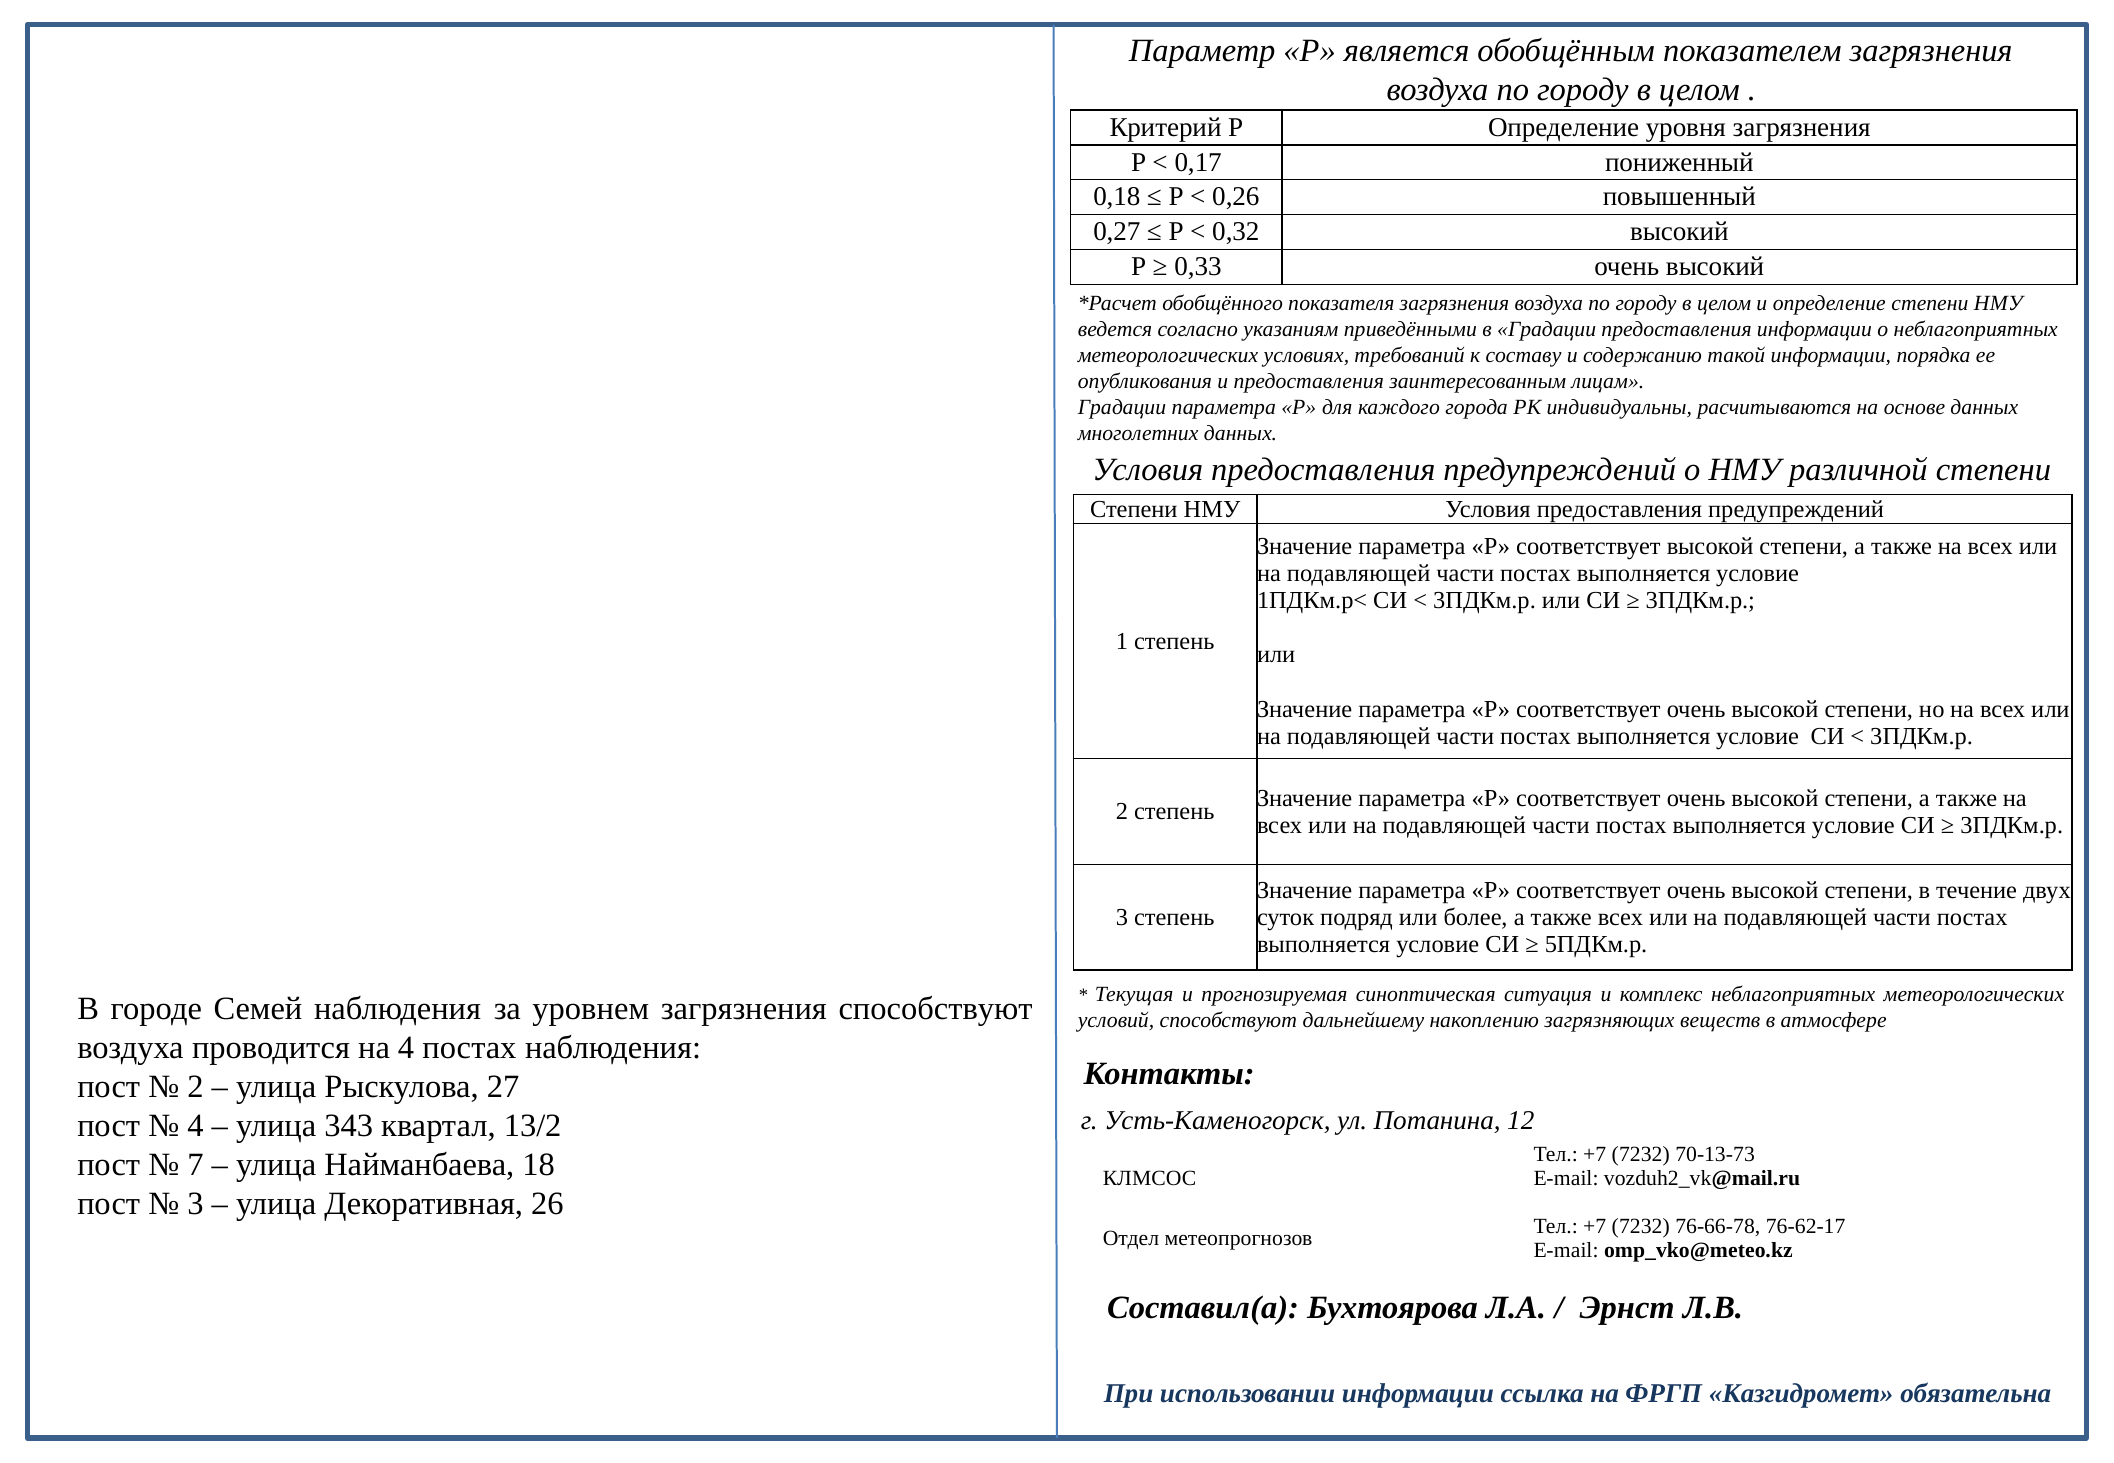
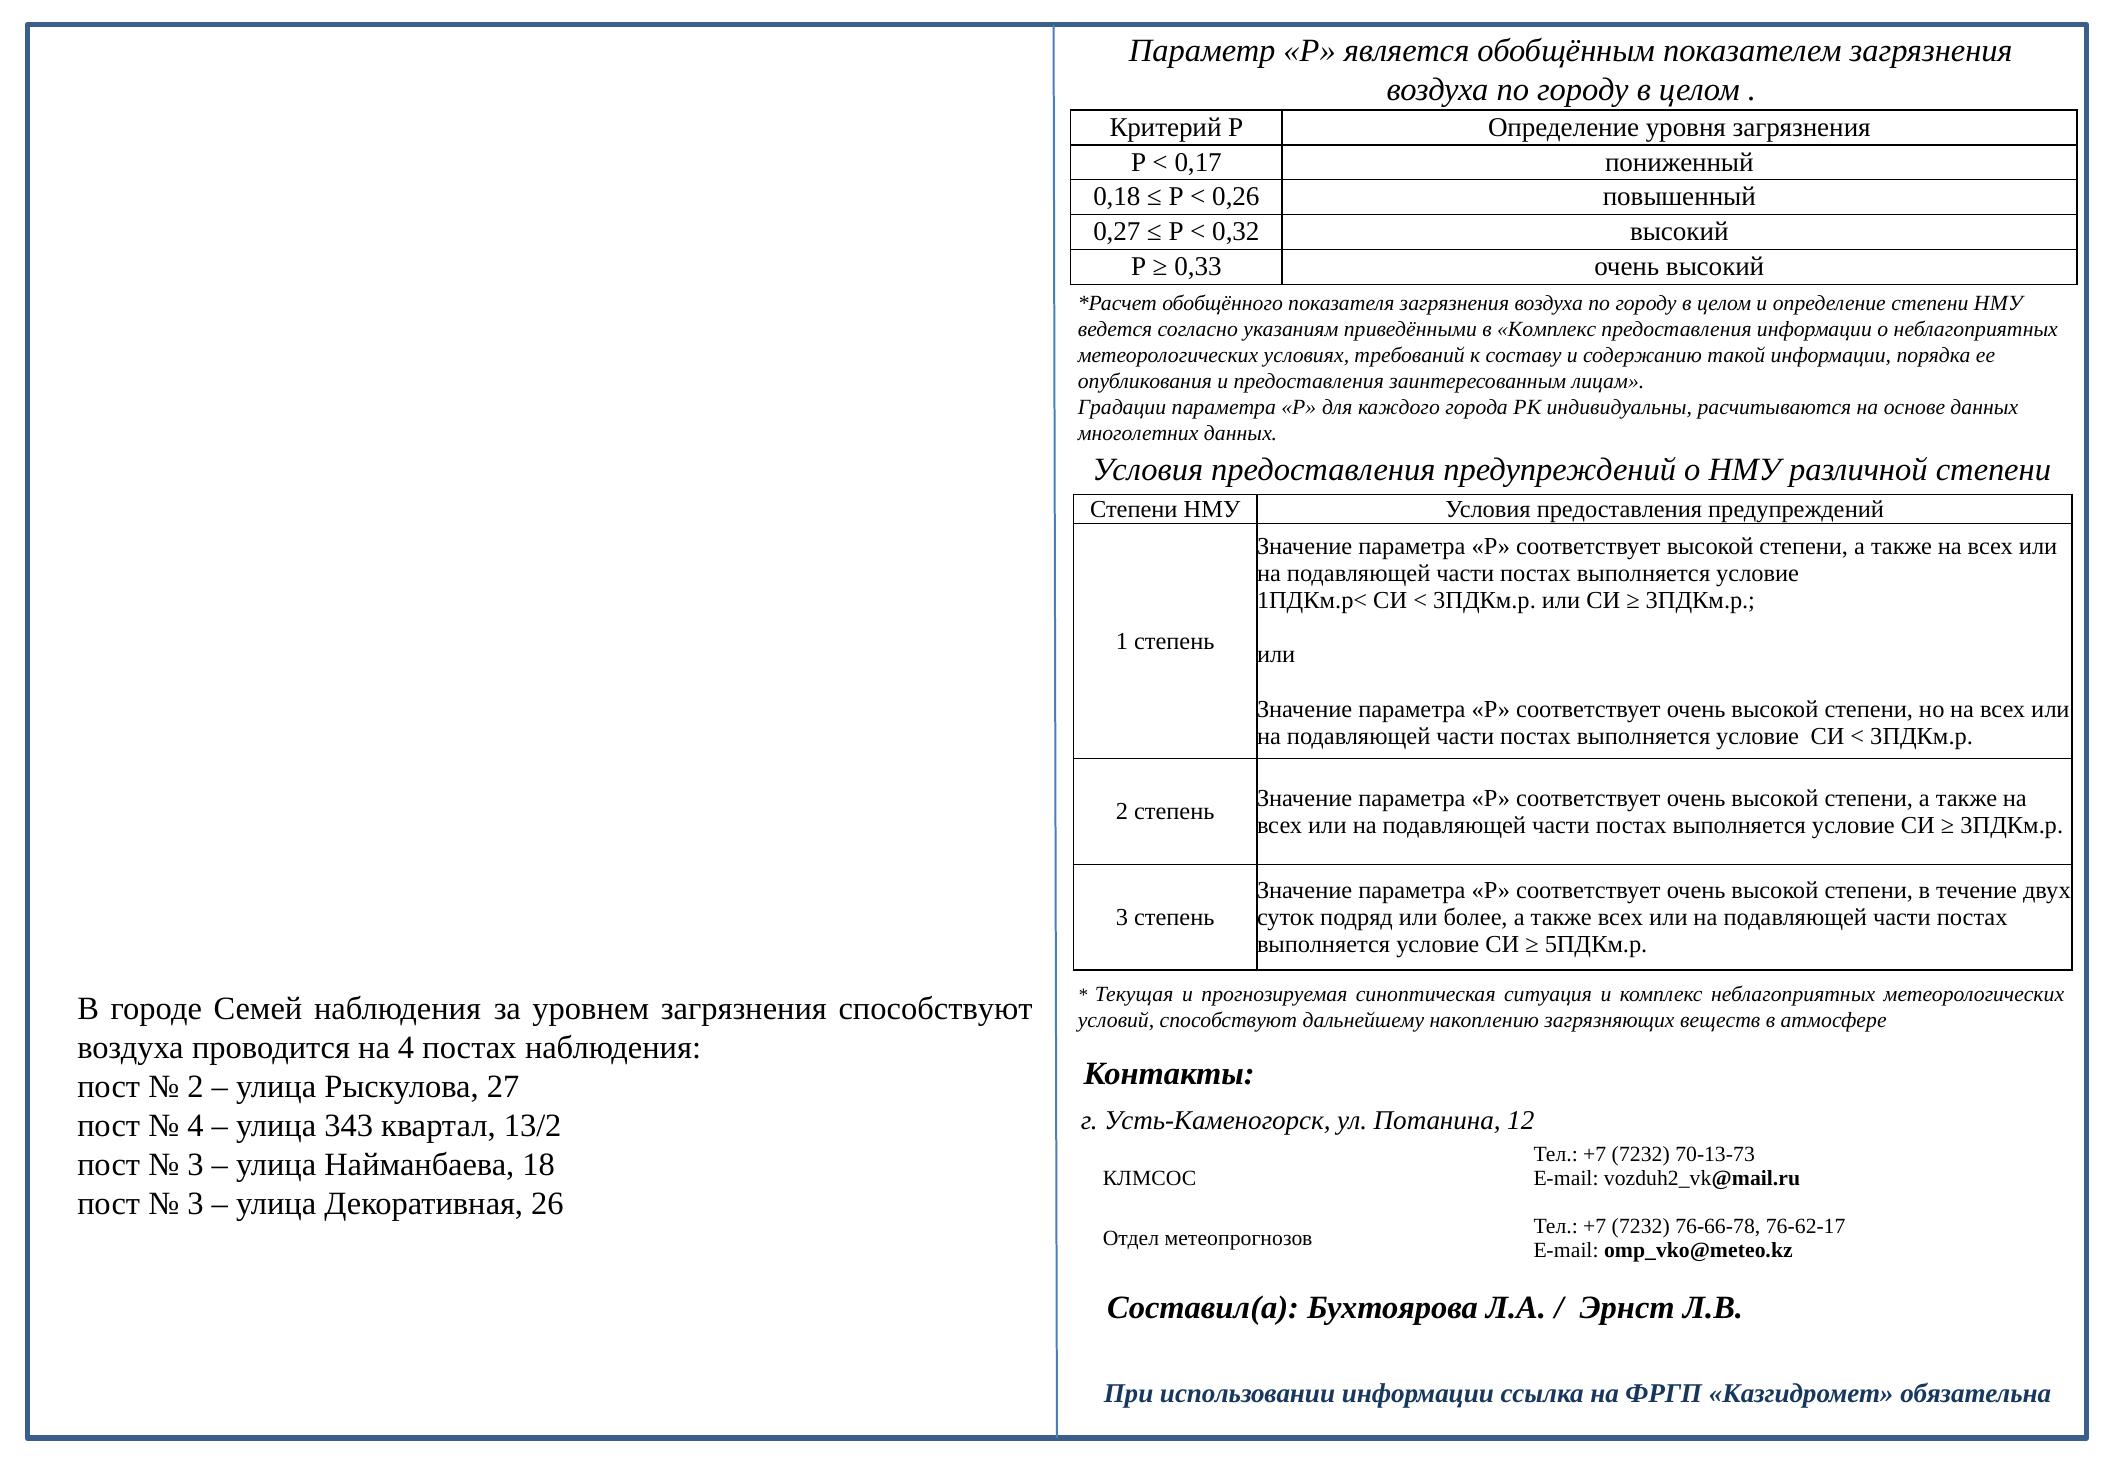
в Градации: Градации -> Комплекс
7 at (195, 1165): 7 -> 3
